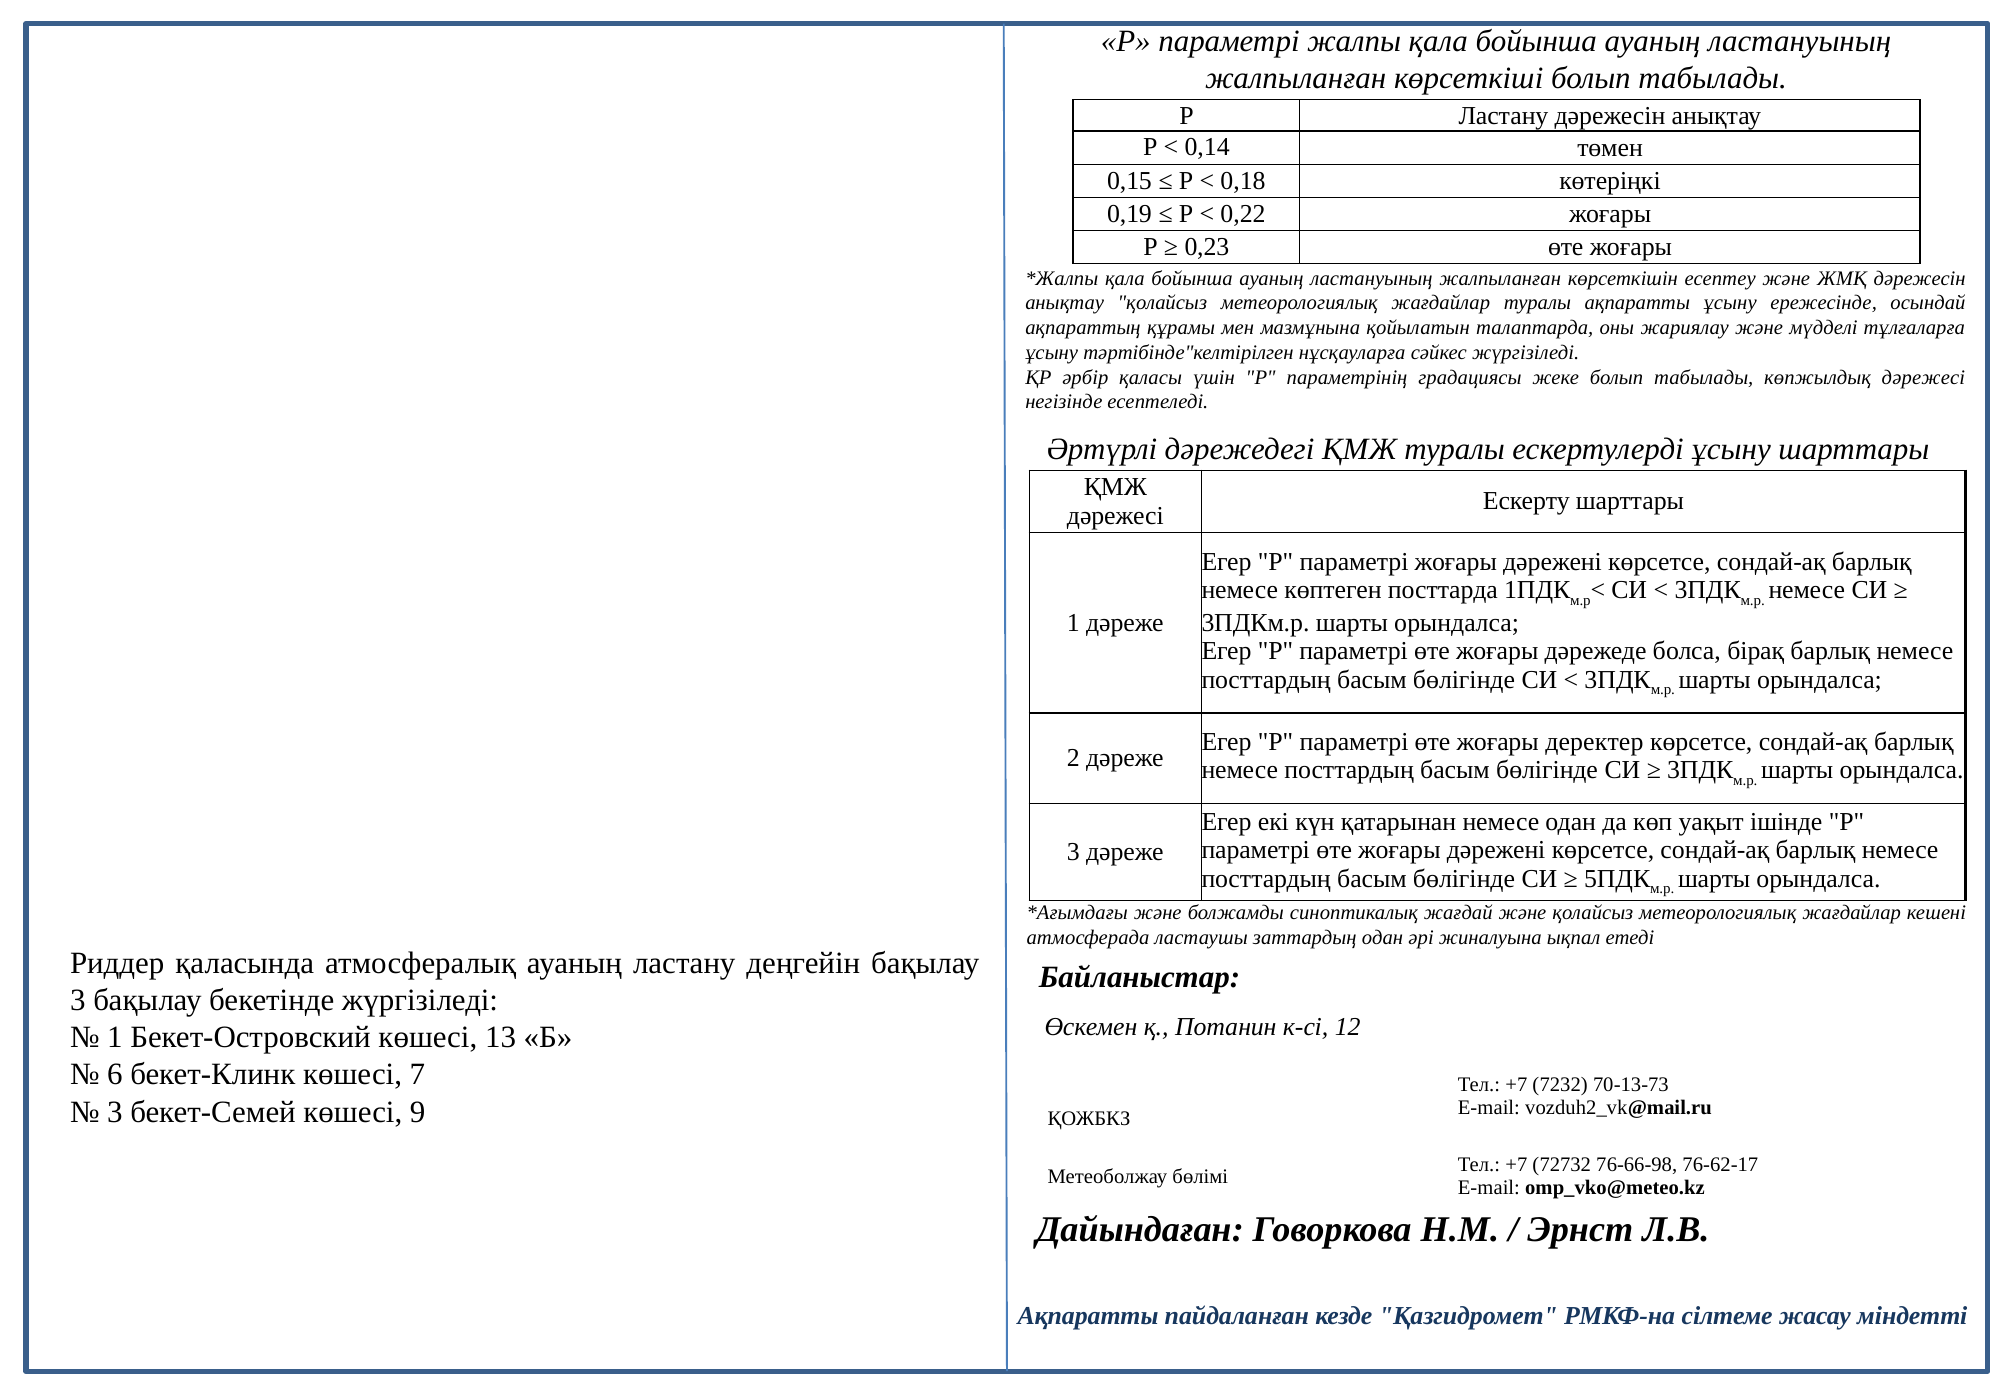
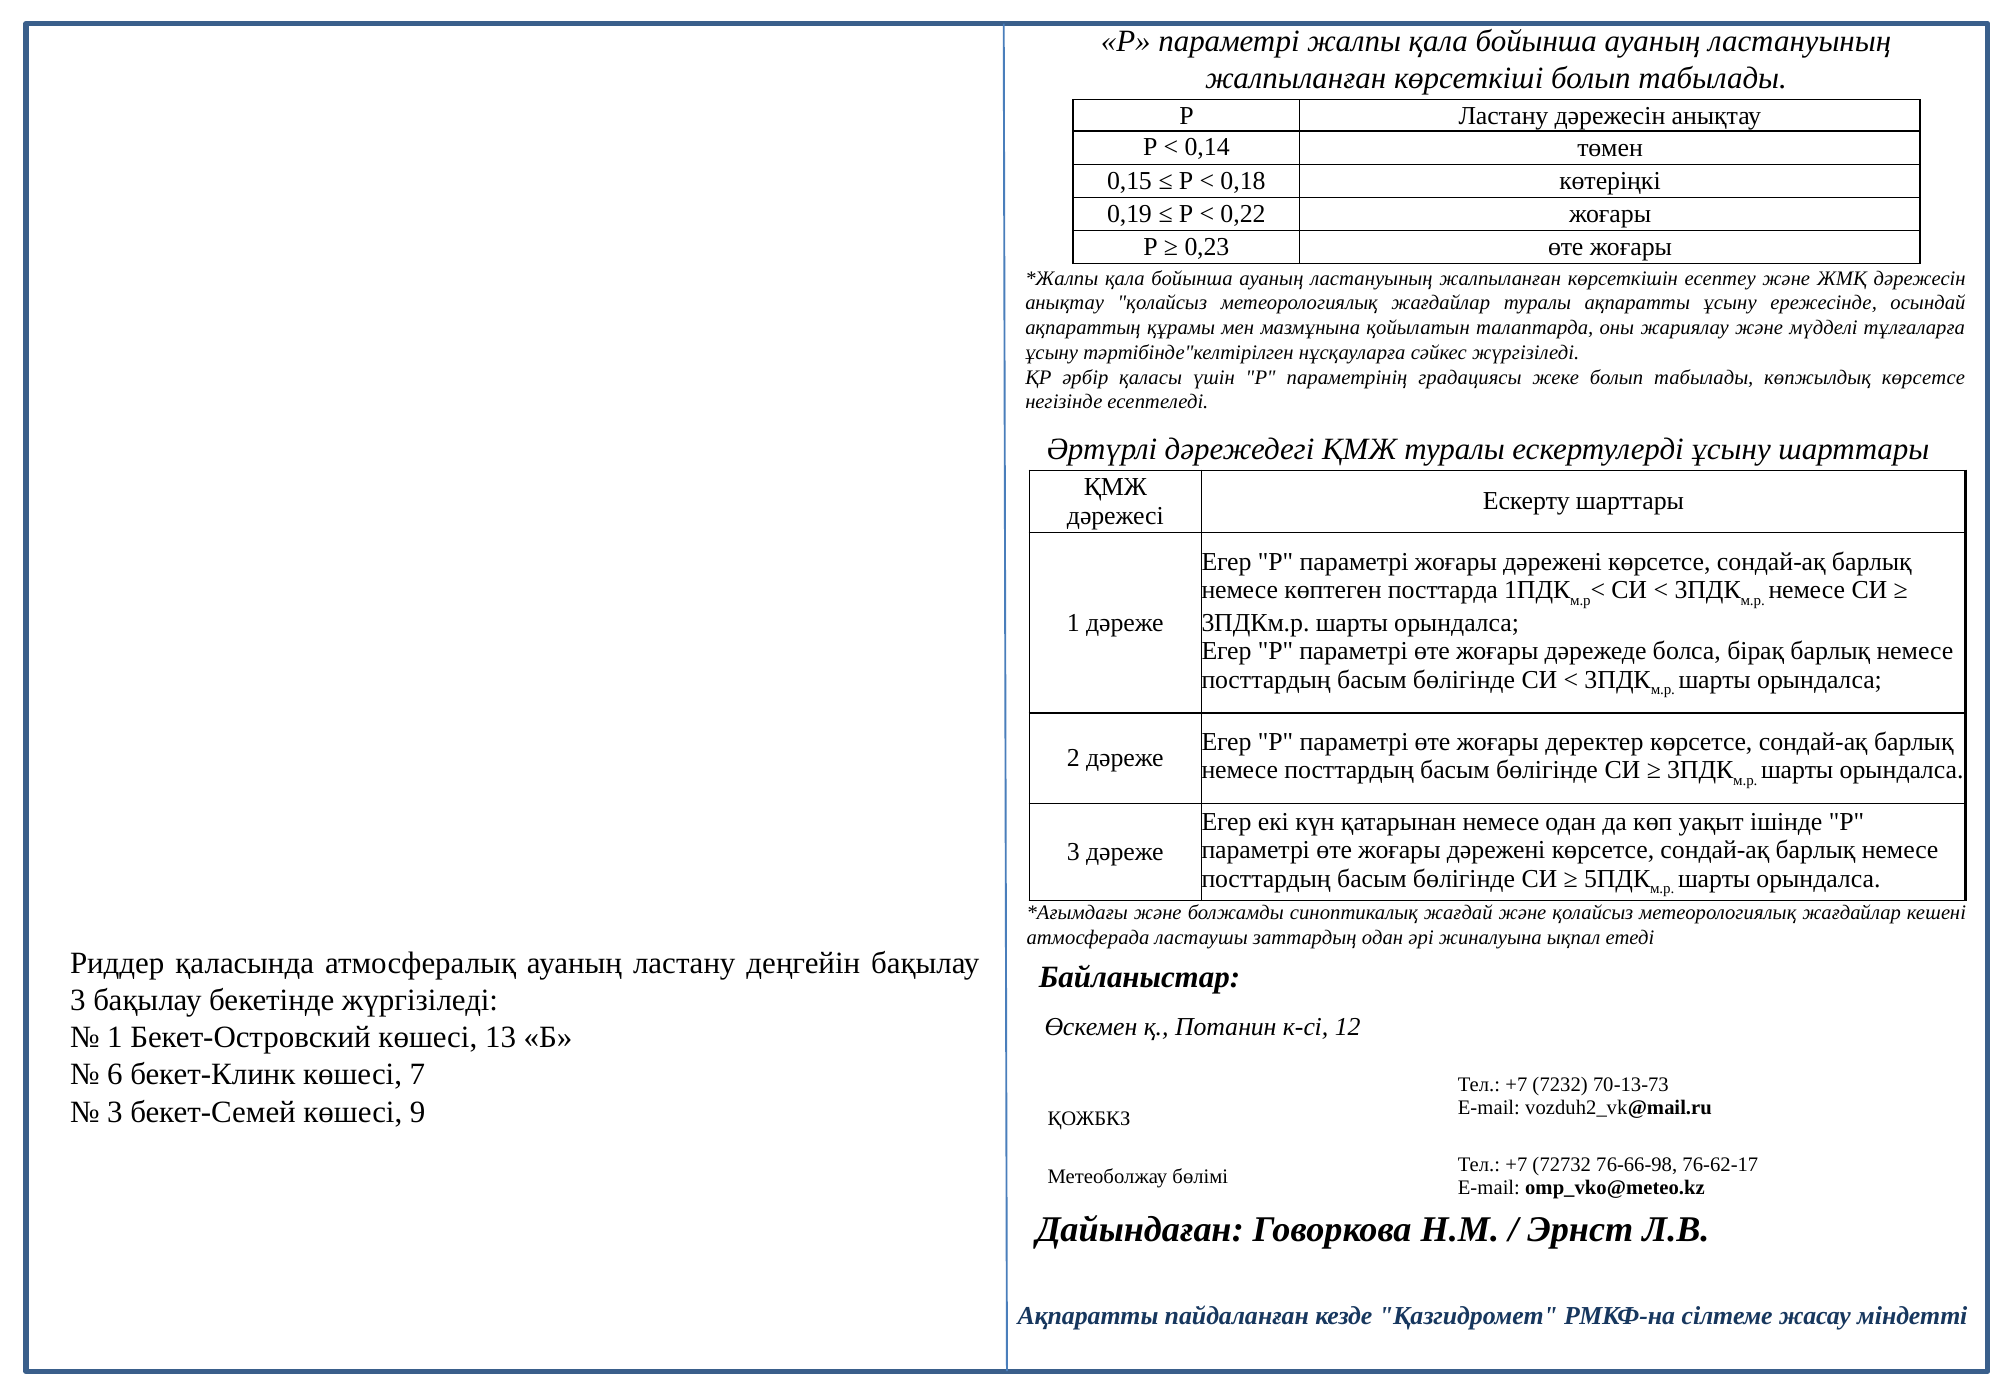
көпжылдық дәрежесі: дәрежесі -> көрсетсе
